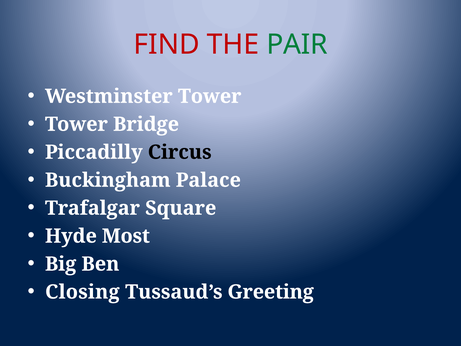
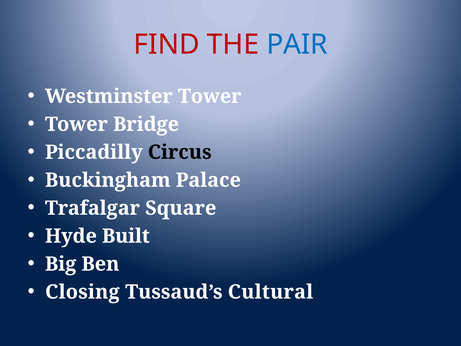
PAIR colour: green -> blue
Most: Most -> Built
Greeting: Greeting -> Cultural
